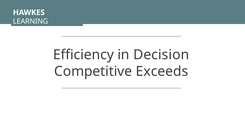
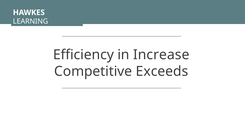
Decision: Decision -> Increase
